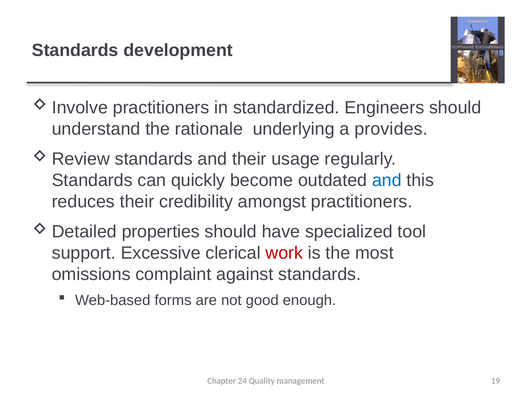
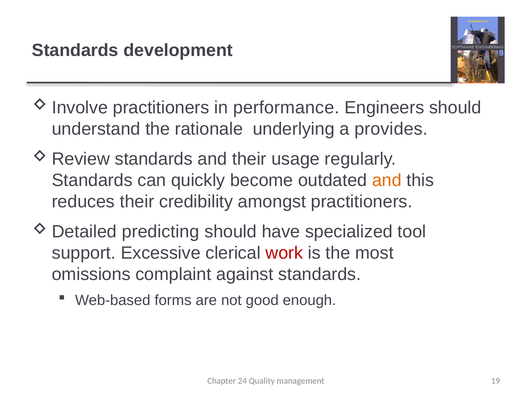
standardized: standardized -> performance
and at (387, 180) colour: blue -> orange
properties: properties -> predicting
